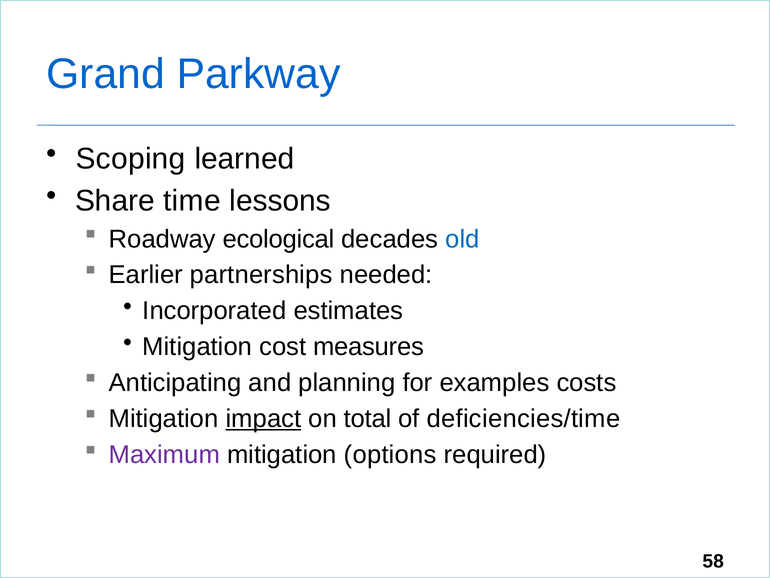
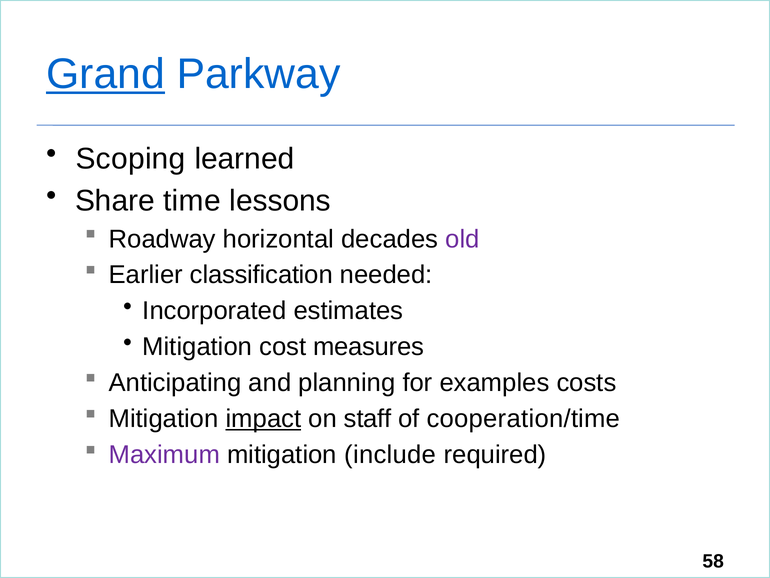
Grand underline: none -> present
ecological: ecological -> horizontal
old colour: blue -> purple
partnerships: partnerships -> classification
total: total -> staff
deficiencies/time: deficiencies/time -> cooperation/time
options: options -> include
